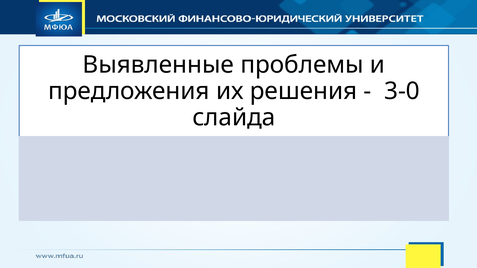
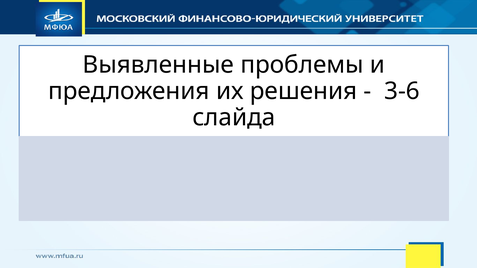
3-0: 3-0 -> 3-6
